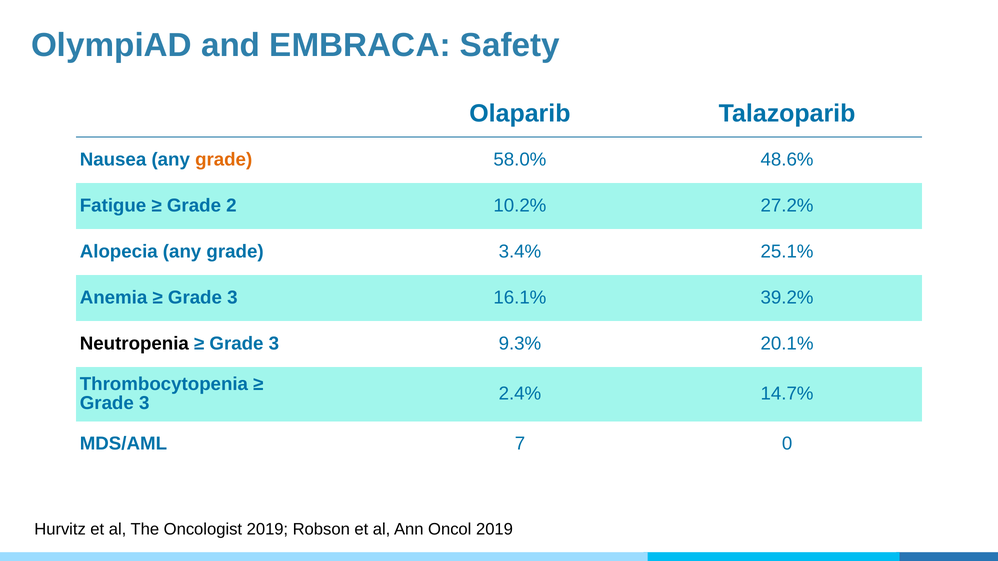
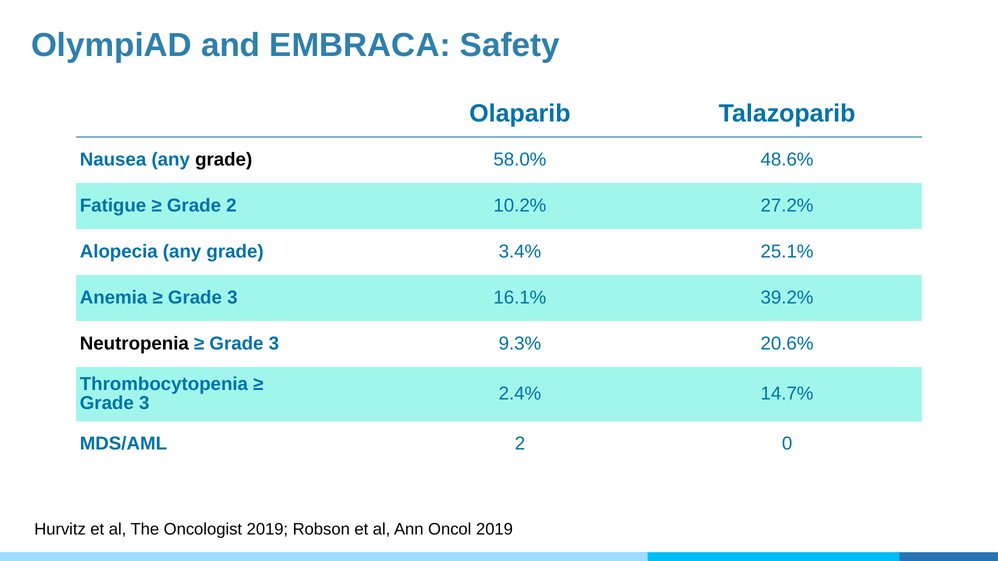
grade at (224, 160) colour: orange -> black
20.1%: 20.1% -> 20.6%
MDS/AML 7: 7 -> 2
